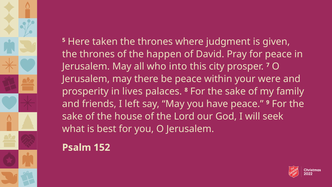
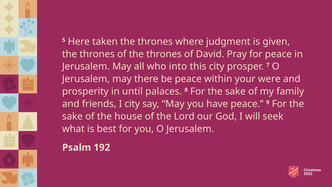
of the happen: happen -> thrones
lives: lives -> until
I left: left -> city
152: 152 -> 192
